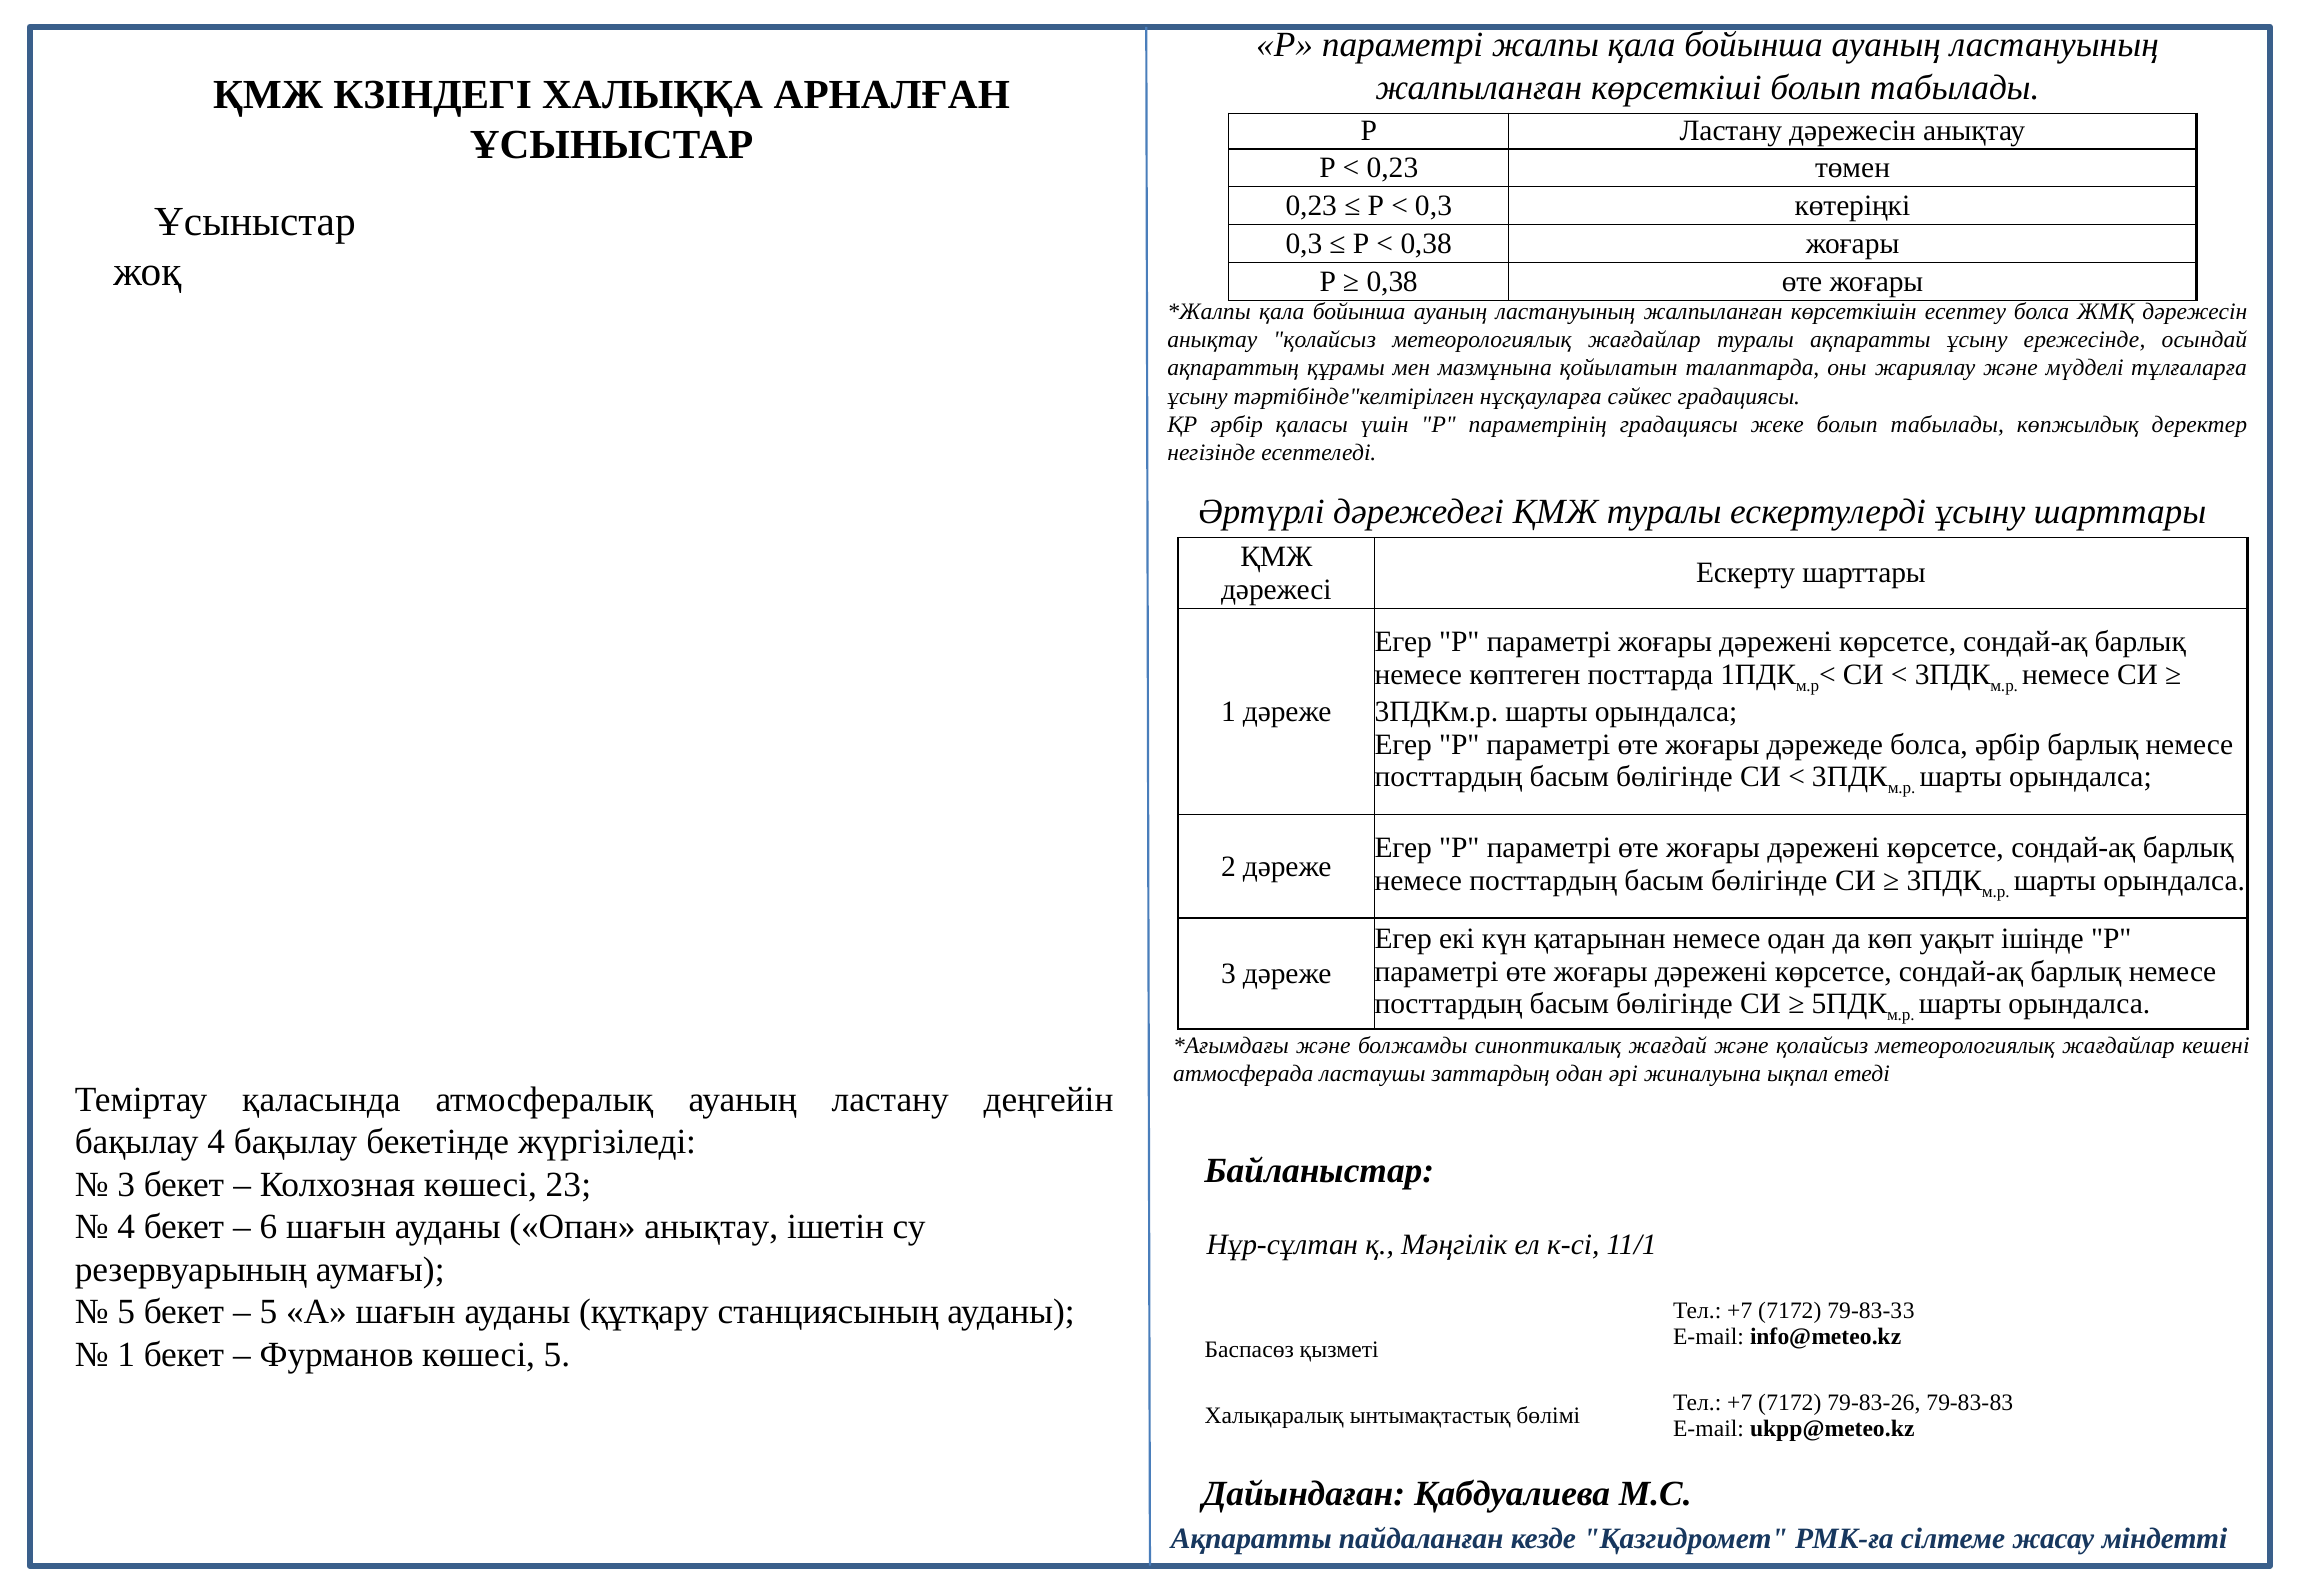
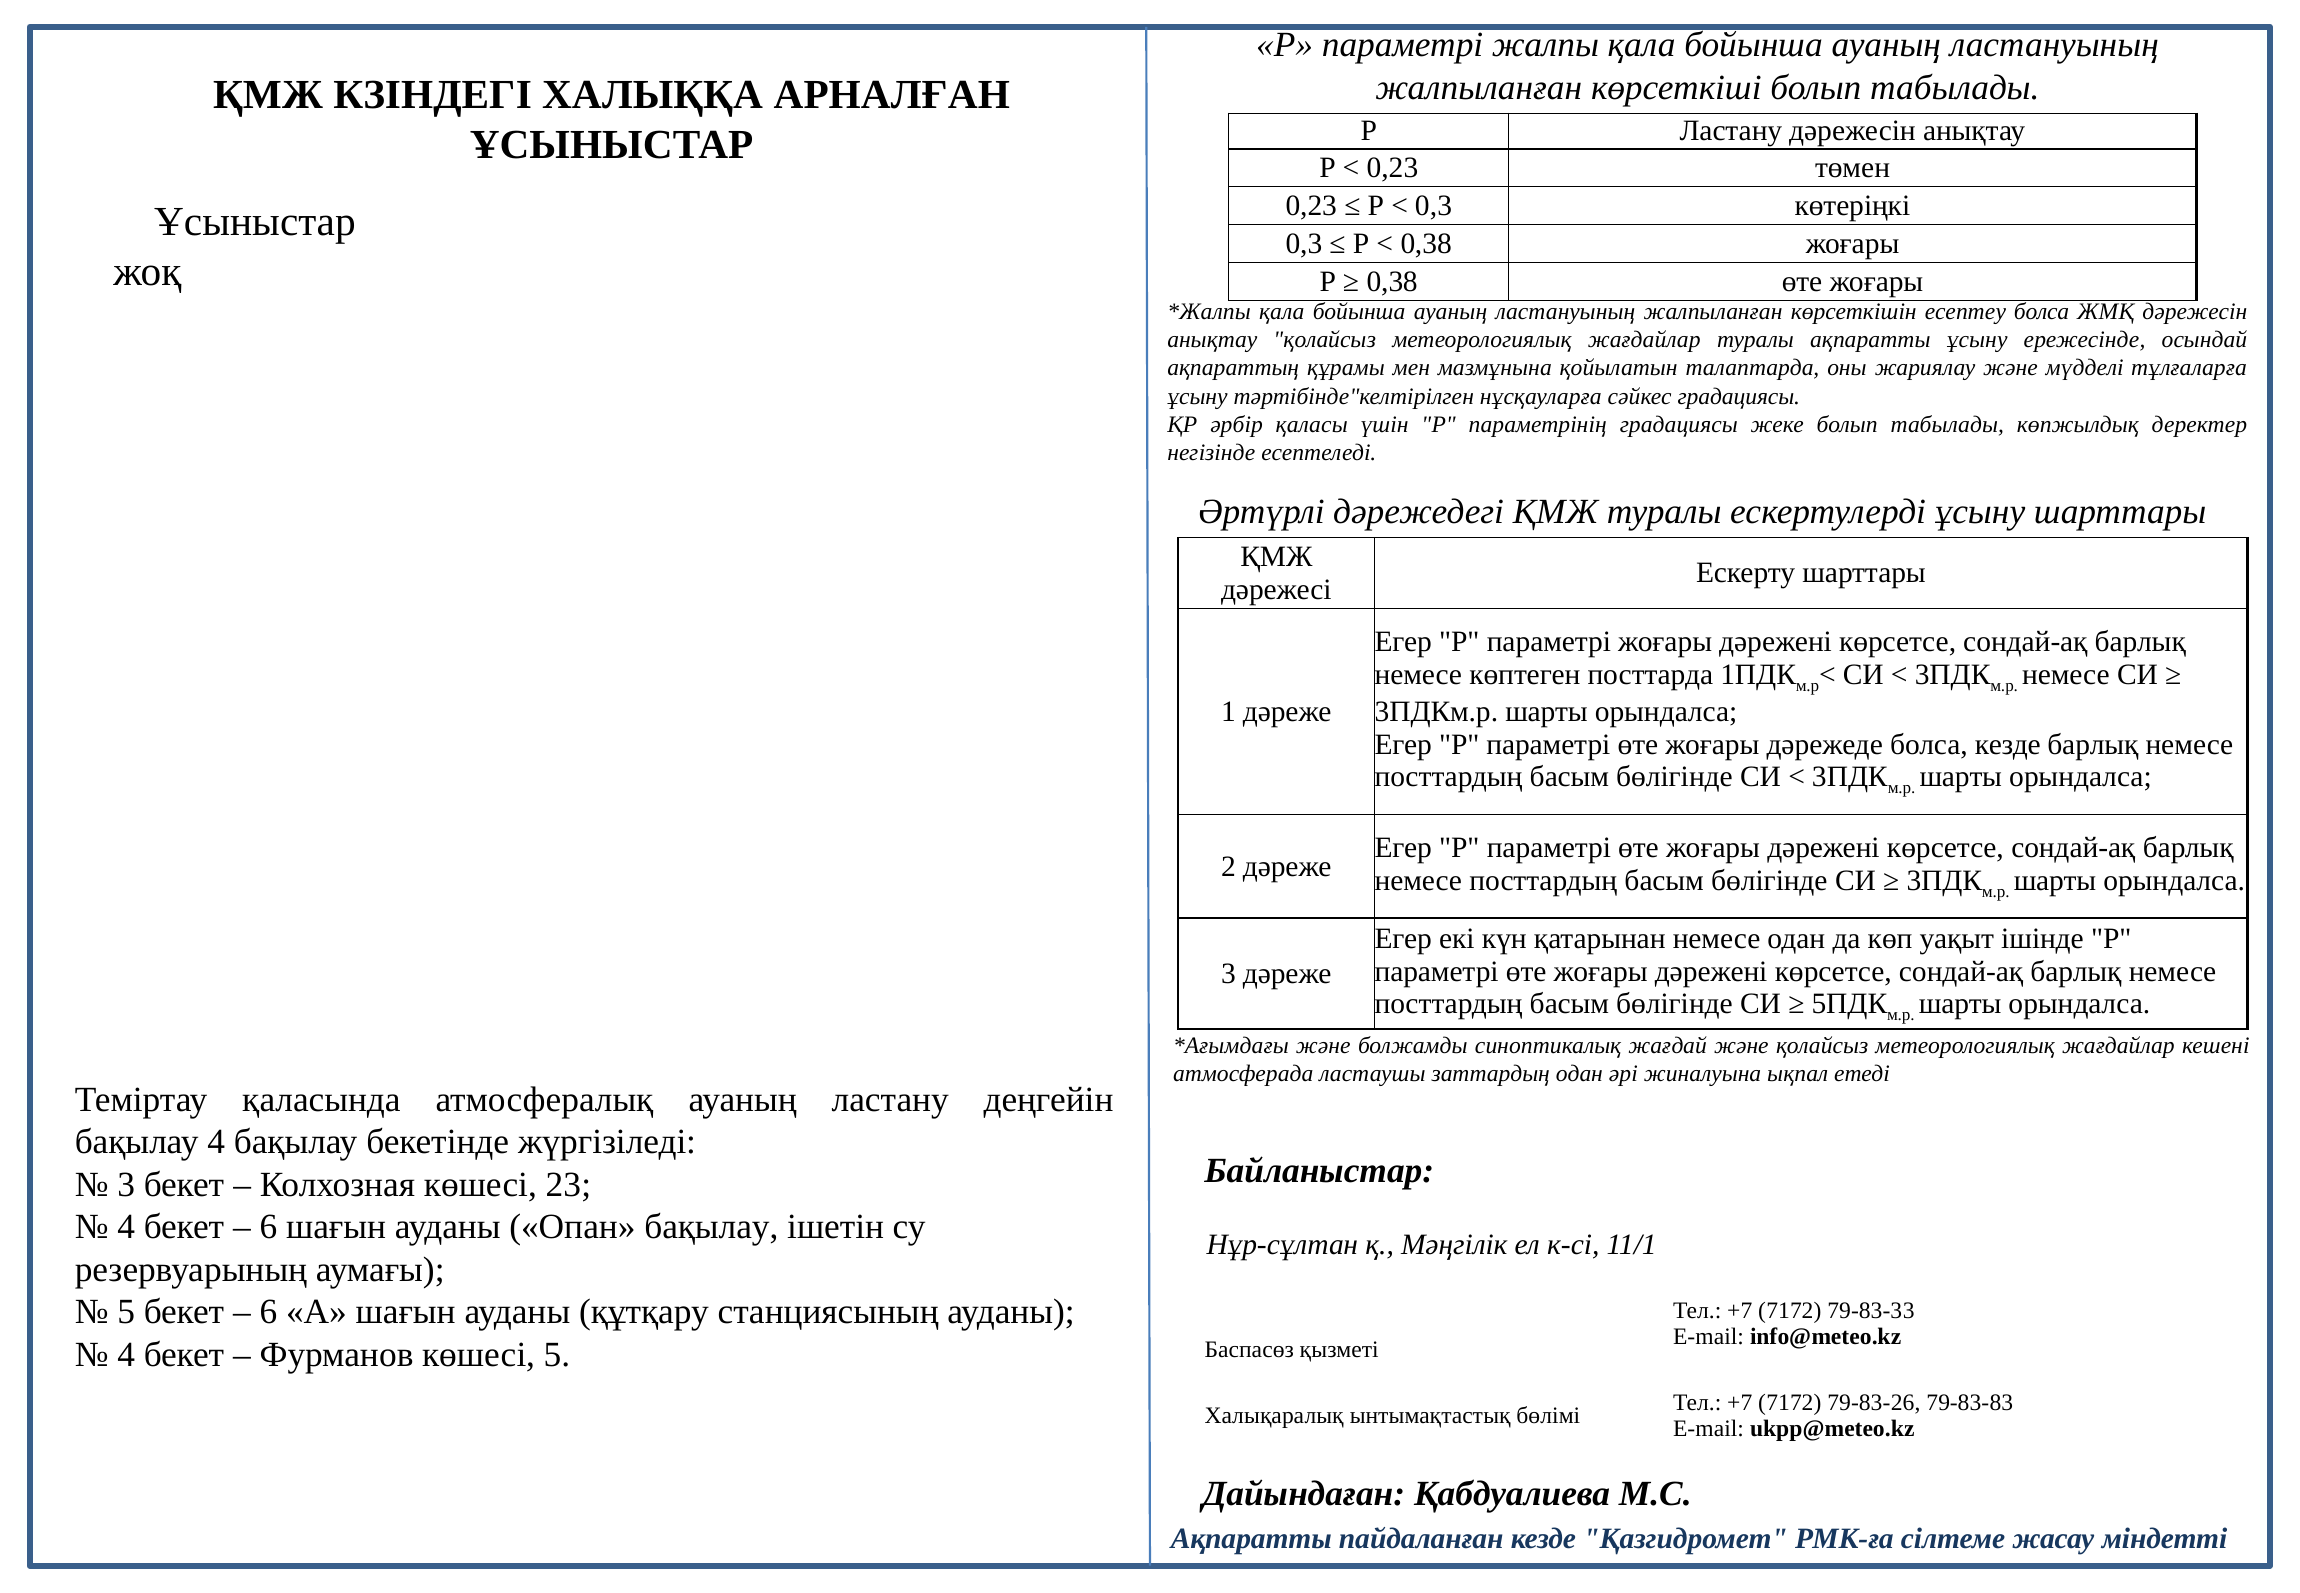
болса әрбір: әрбір -> кезде
Опан анықтау: анықтау -> бақылау
5 at (268, 1311): 5 -> 6
1 at (126, 1354): 1 -> 4
